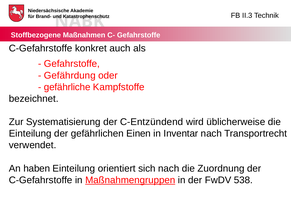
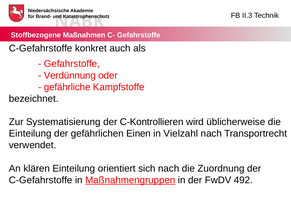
Gefährdung: Gefährdung -> Verdünnung
C-Entzündend: C-Entzündend -> C-Kontrollieren
Inventar: Inventar -> Vielzahl
haben: haben -> klären
538: 538 -> 492
